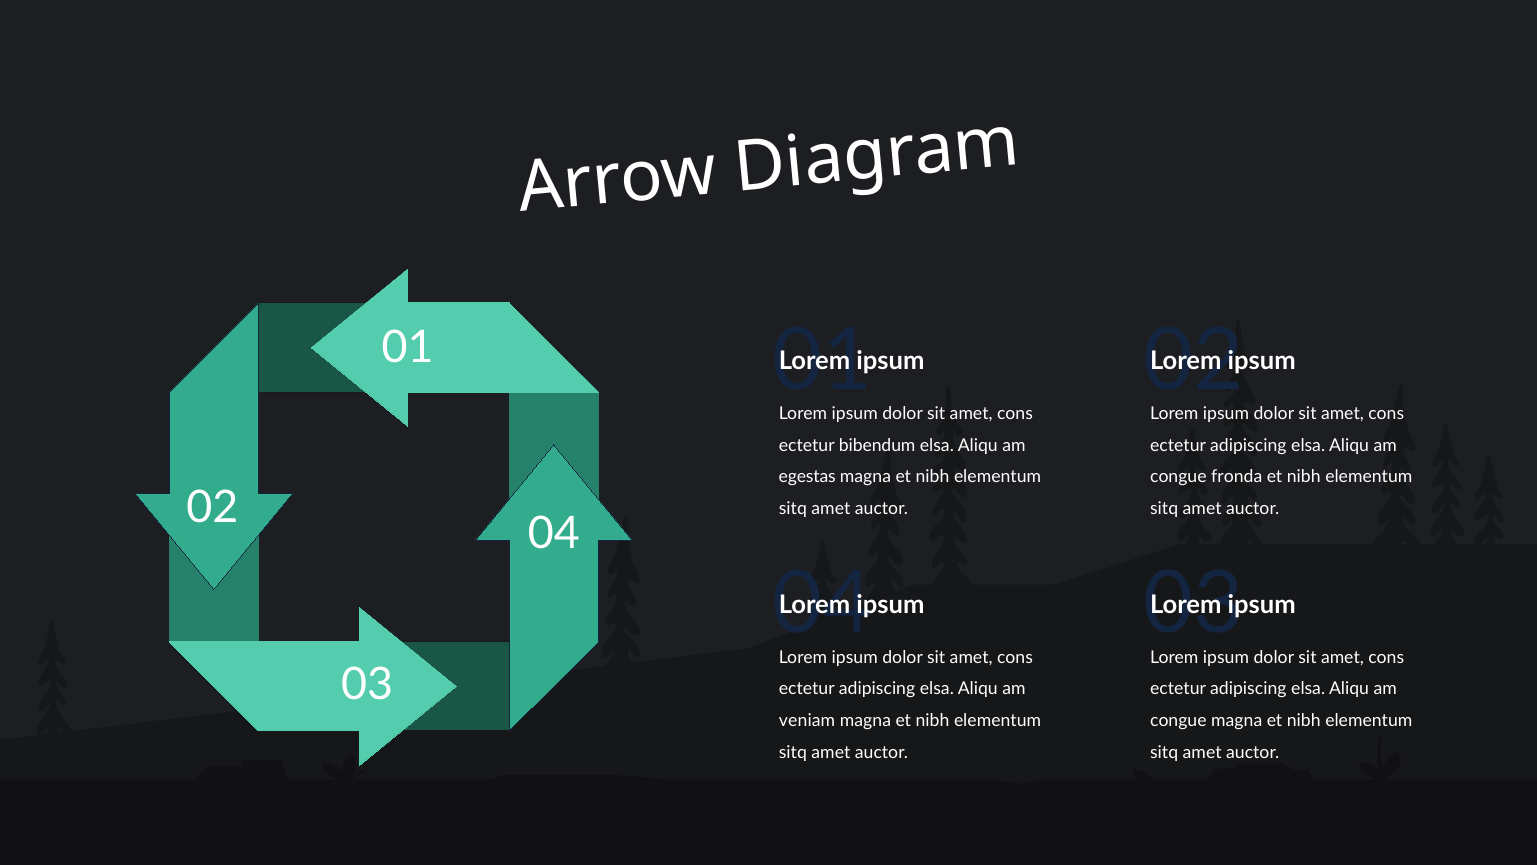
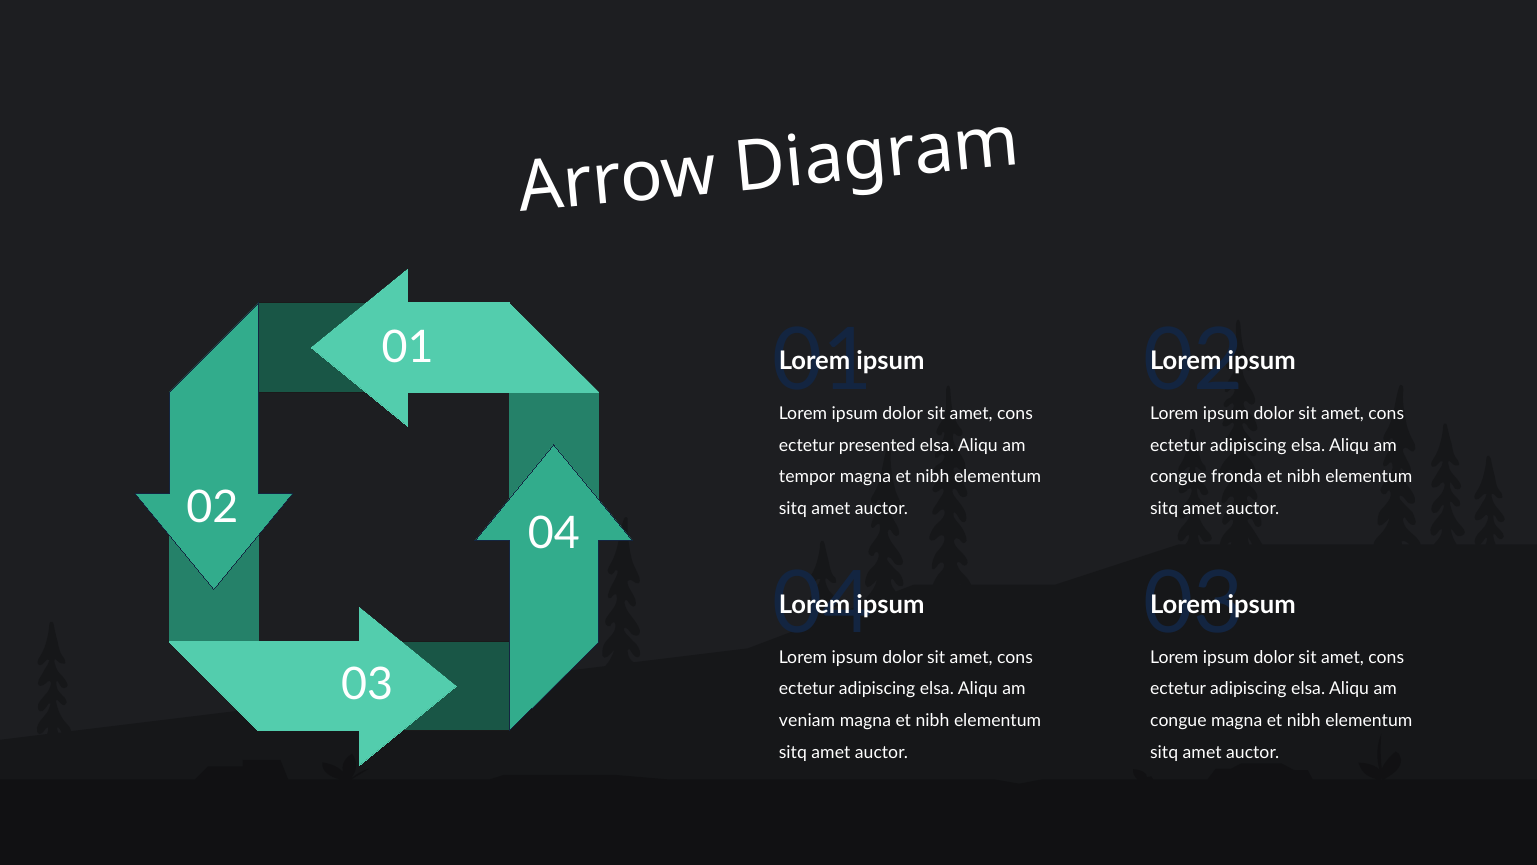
bibendum: bibendum -> presented
egestas: egestas -> tempor
